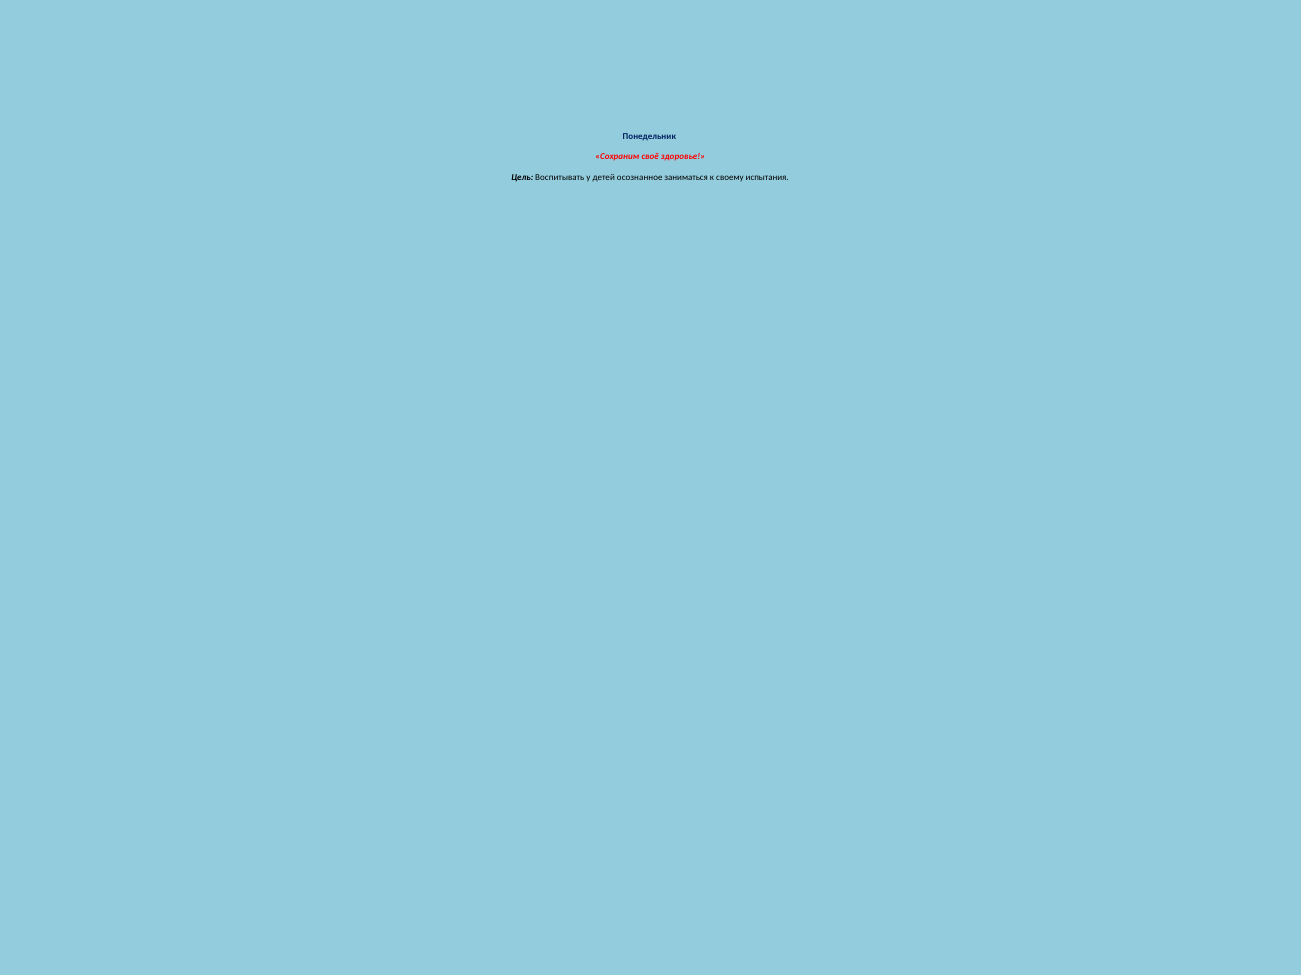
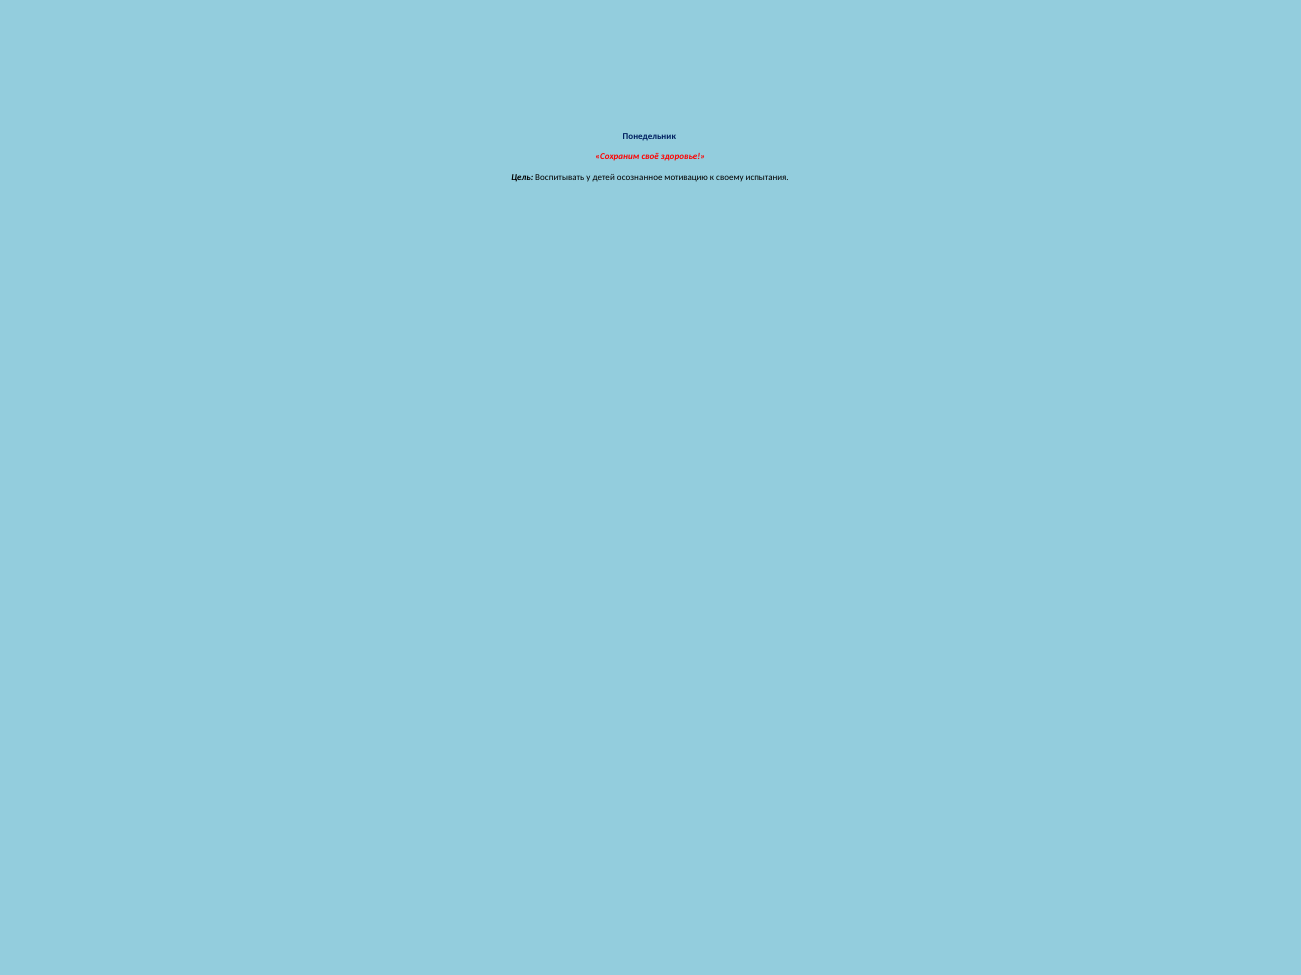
заниматься: заниматься -> мотивацию
